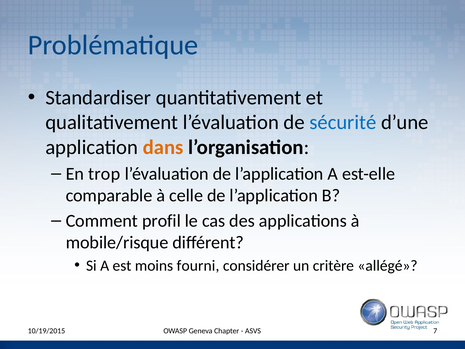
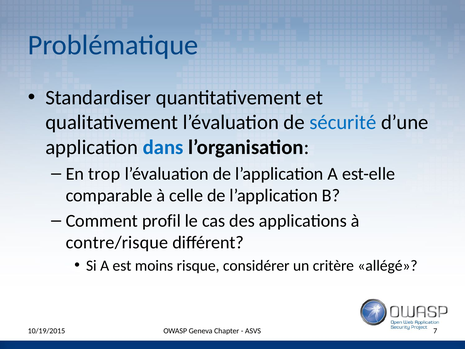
dans colour: orange -> blue
mobile/risque: mobile/risque -> contre/risque
fourni: fourni -> risque
